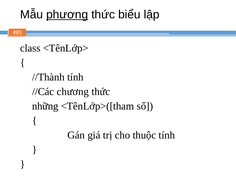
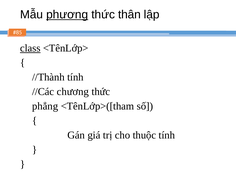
biểu: biểu -> thân
class underline: none -> present
những: những -> phẳng
